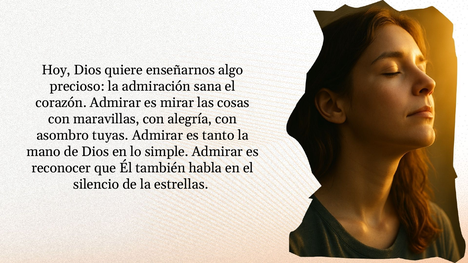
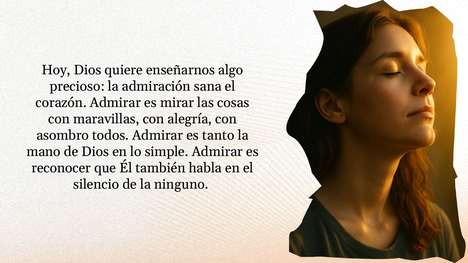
tuyas: tuyas -> todos
estrellas: estrellas -> ninguno
